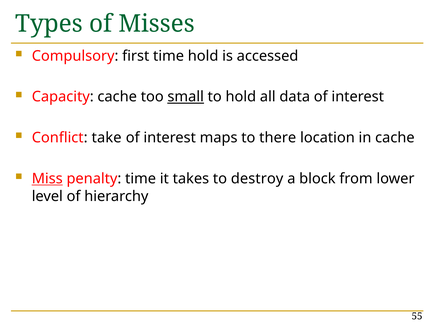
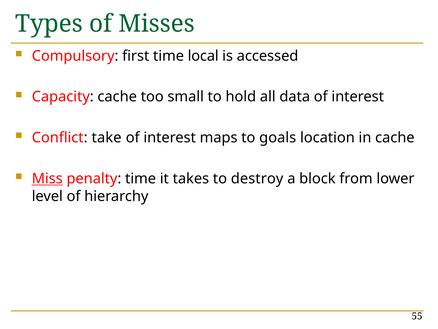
time hold: hold -> local
small underline: present -> none
there: there -> goals
